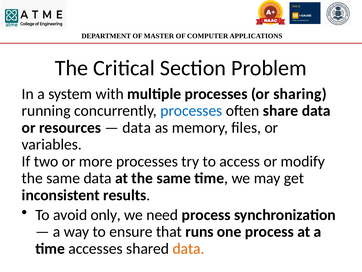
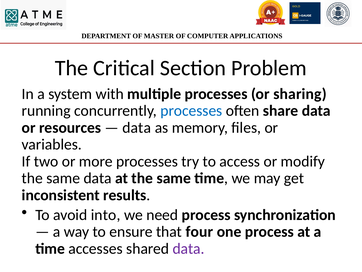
only: only -> into
runs: runs -> four
data at (189, 248) colour: orange -> purple
